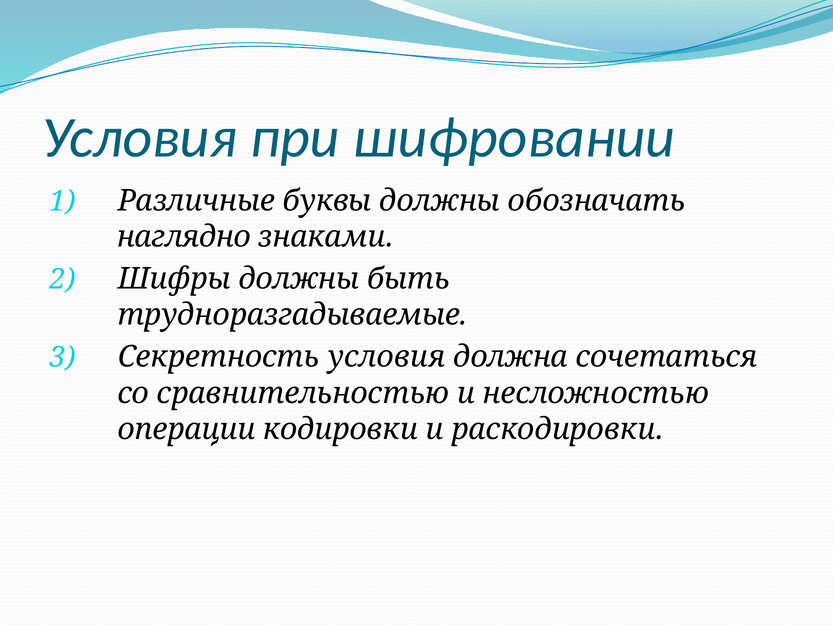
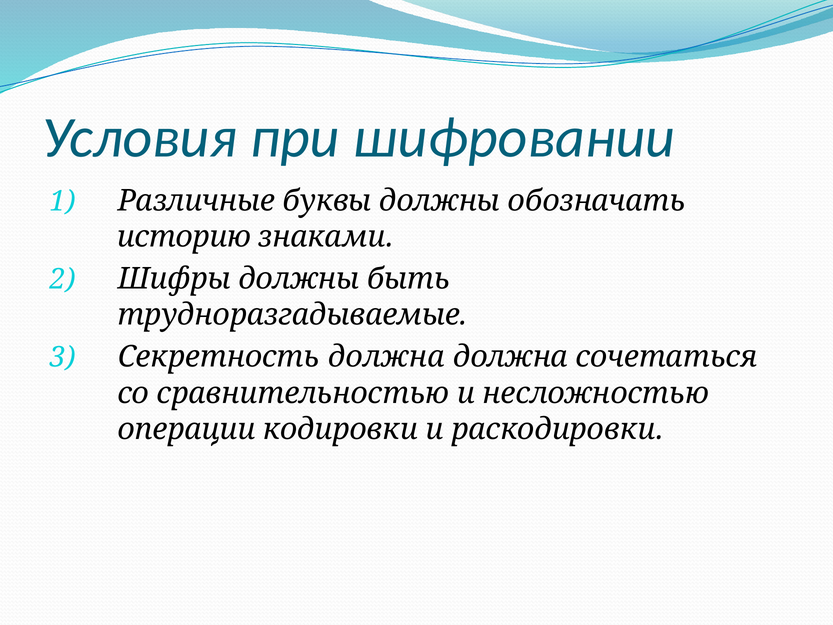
наглядно: наглядно -> историю
Секретность условия: условия -> должна
